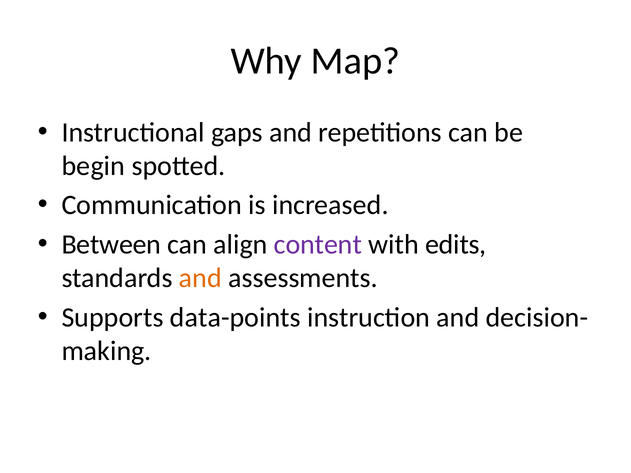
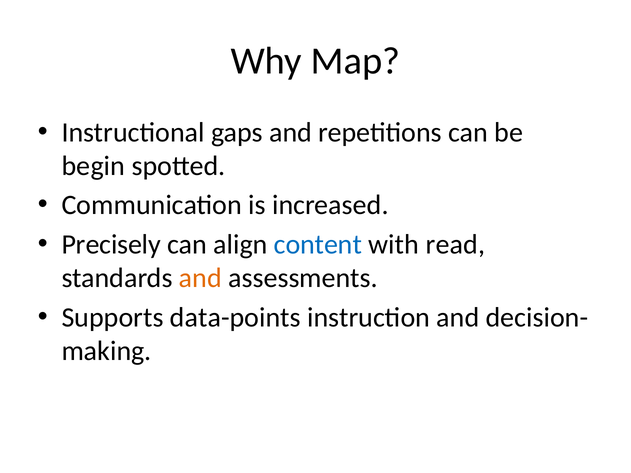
Between: Between -> Precisely
content colour: purple -> blue
edits: edits -> read
